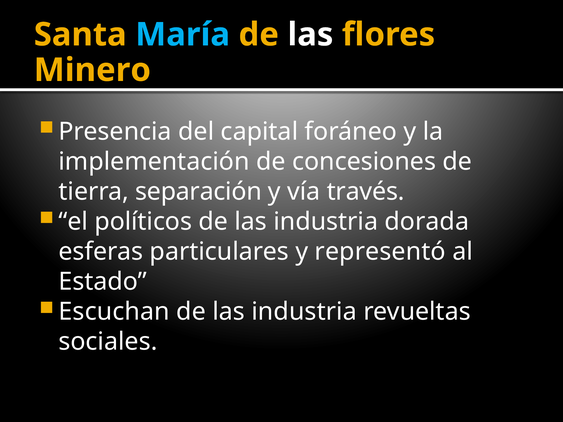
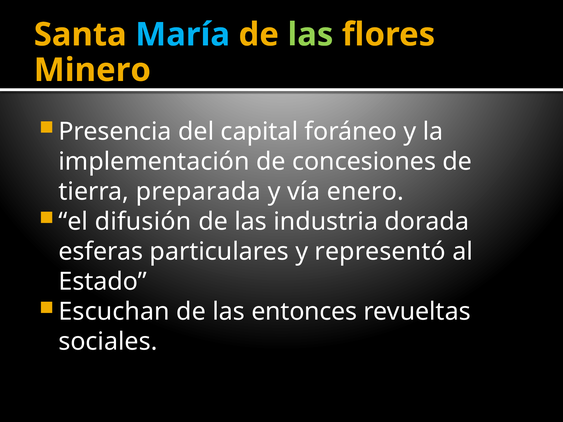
las at (310, 35) colour: white -> light green
separación: separación -> preparada
través: través -> enero
políticos: políticos -> difusión
industria at (304, 312): industria -> entonces
